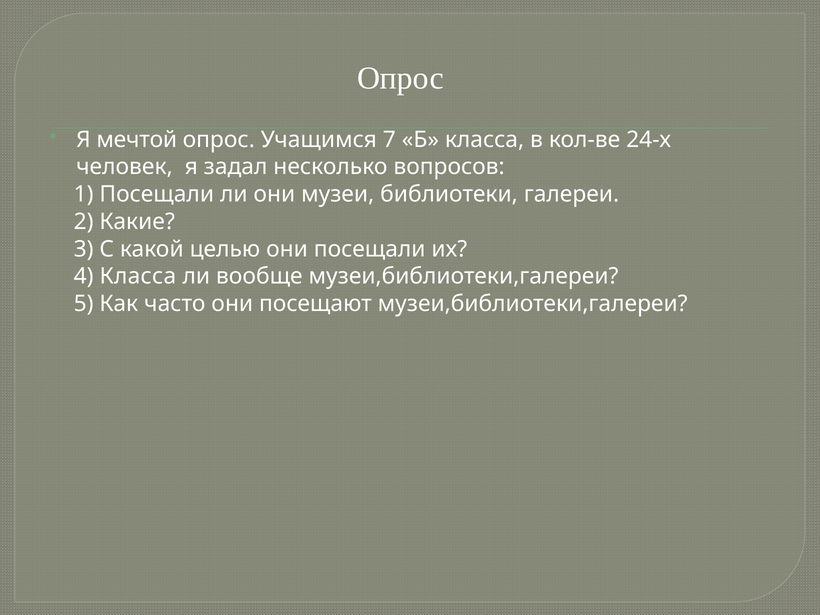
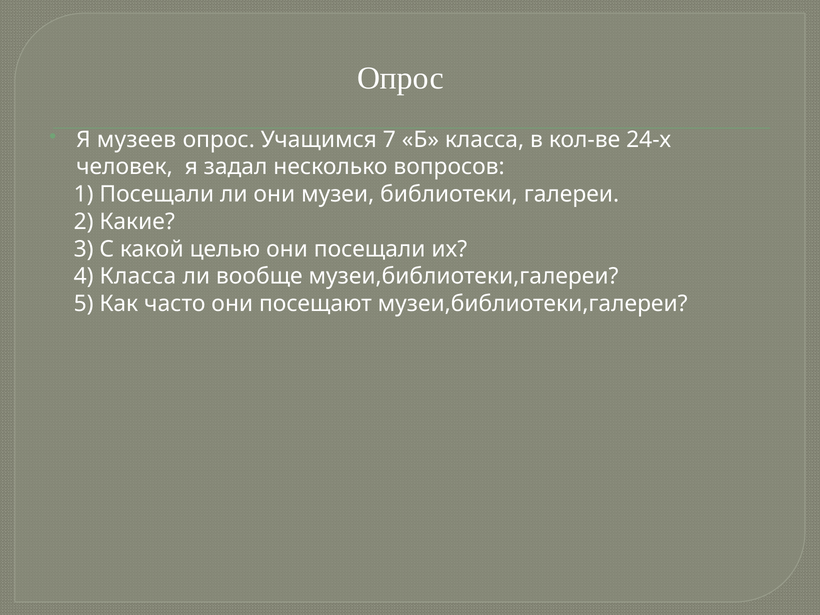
мечтой: мечтой -> музеев
